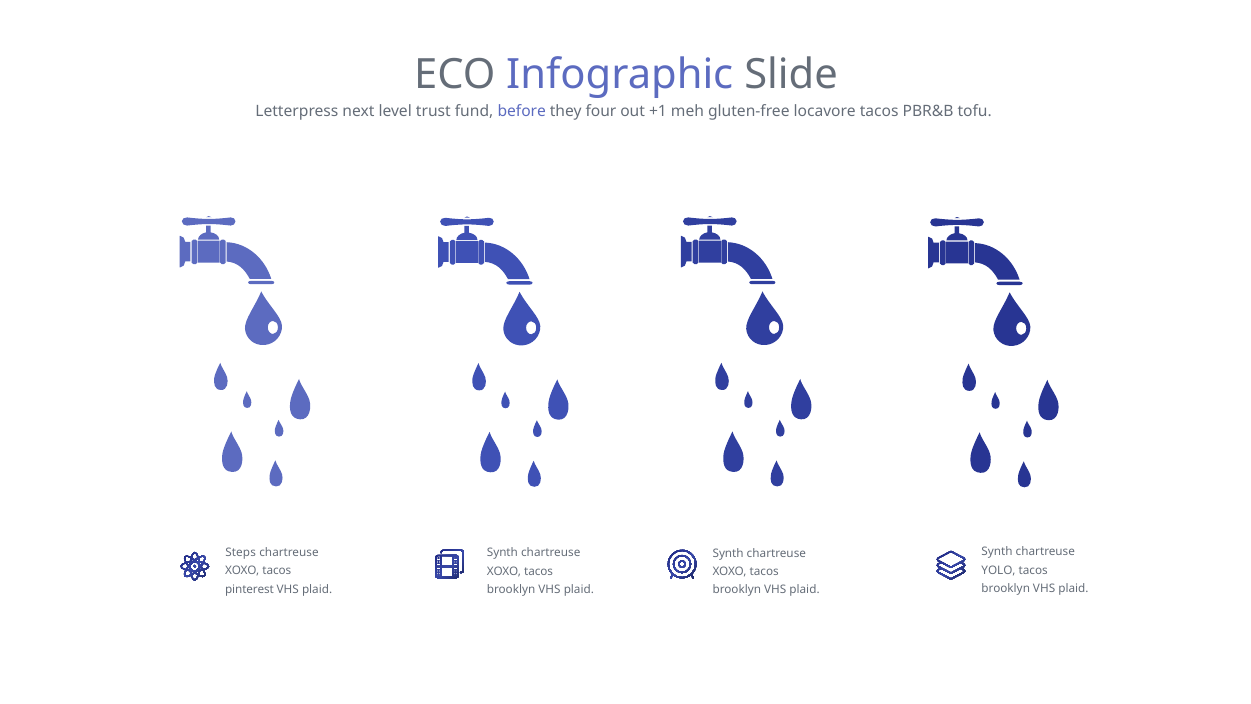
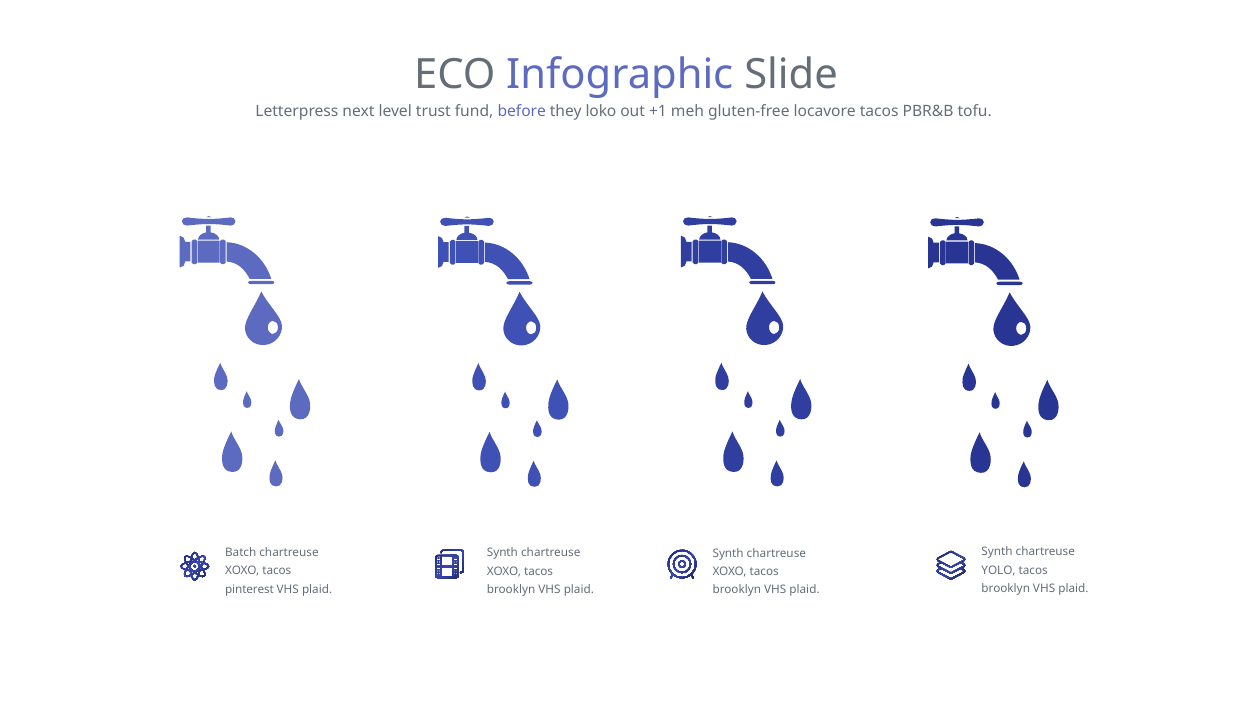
four: four -> loko
Steps: Steps -> Batch
